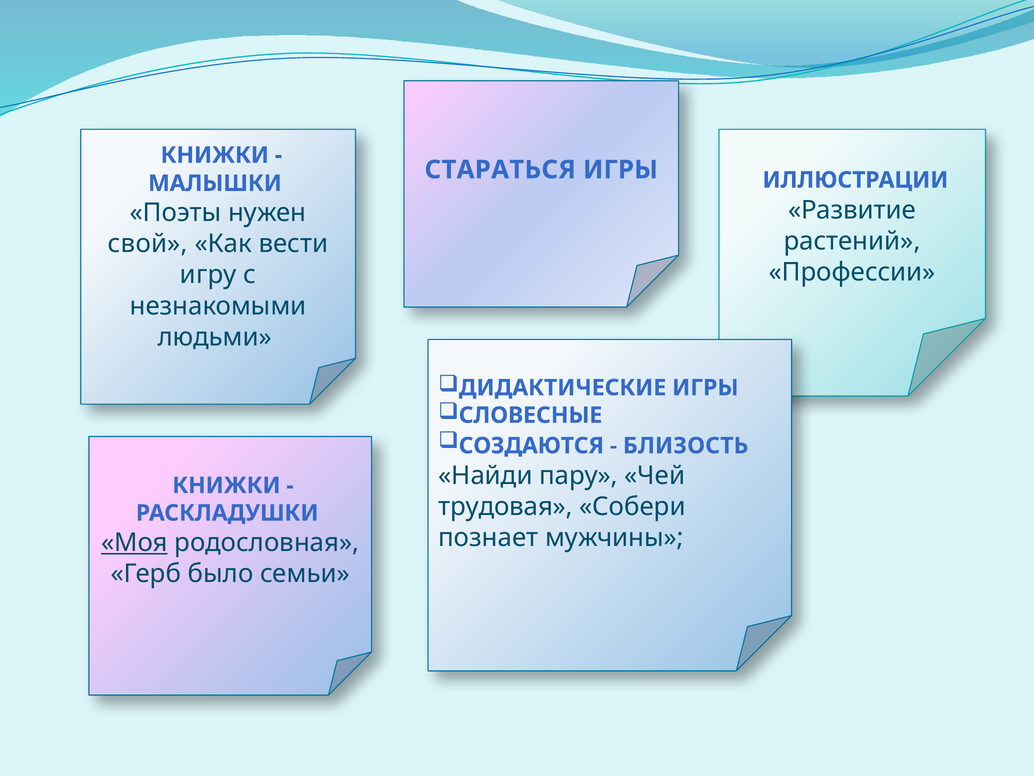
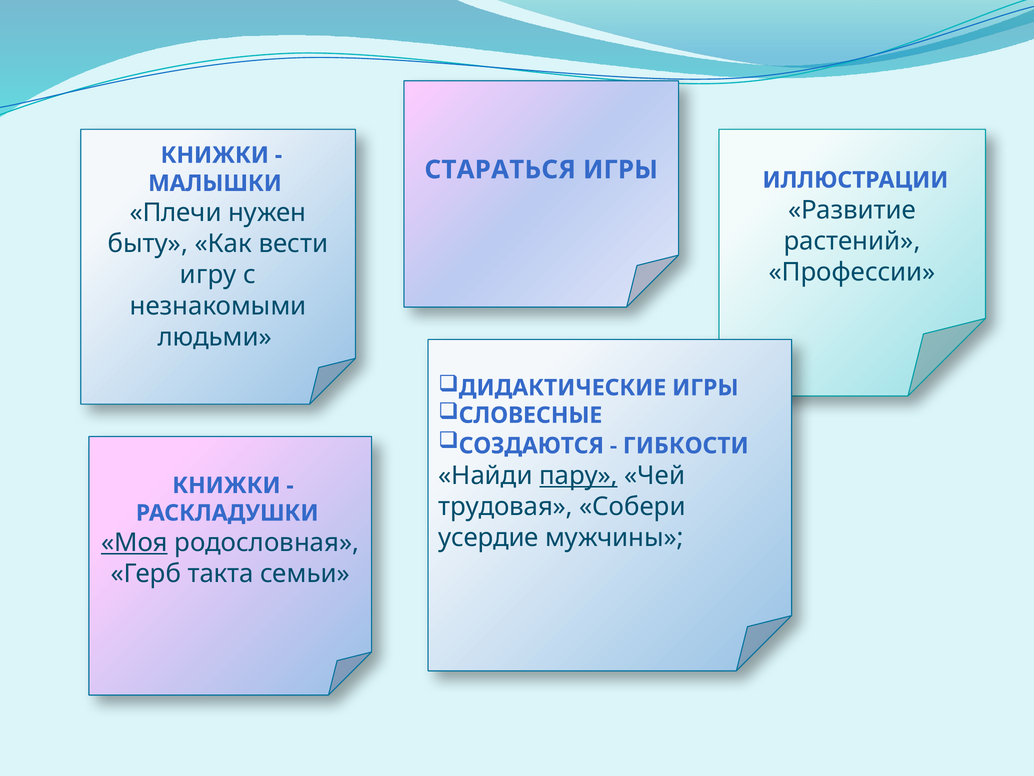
Поэты: Поэты -> Плечи
свой: свой -> быту
БЛИЗОСТЬ: БЛИЗОСТЬ -> ГИБКОСТИ
пару underline: none -> present
познает: познает -> усердие
было: было -> такта
